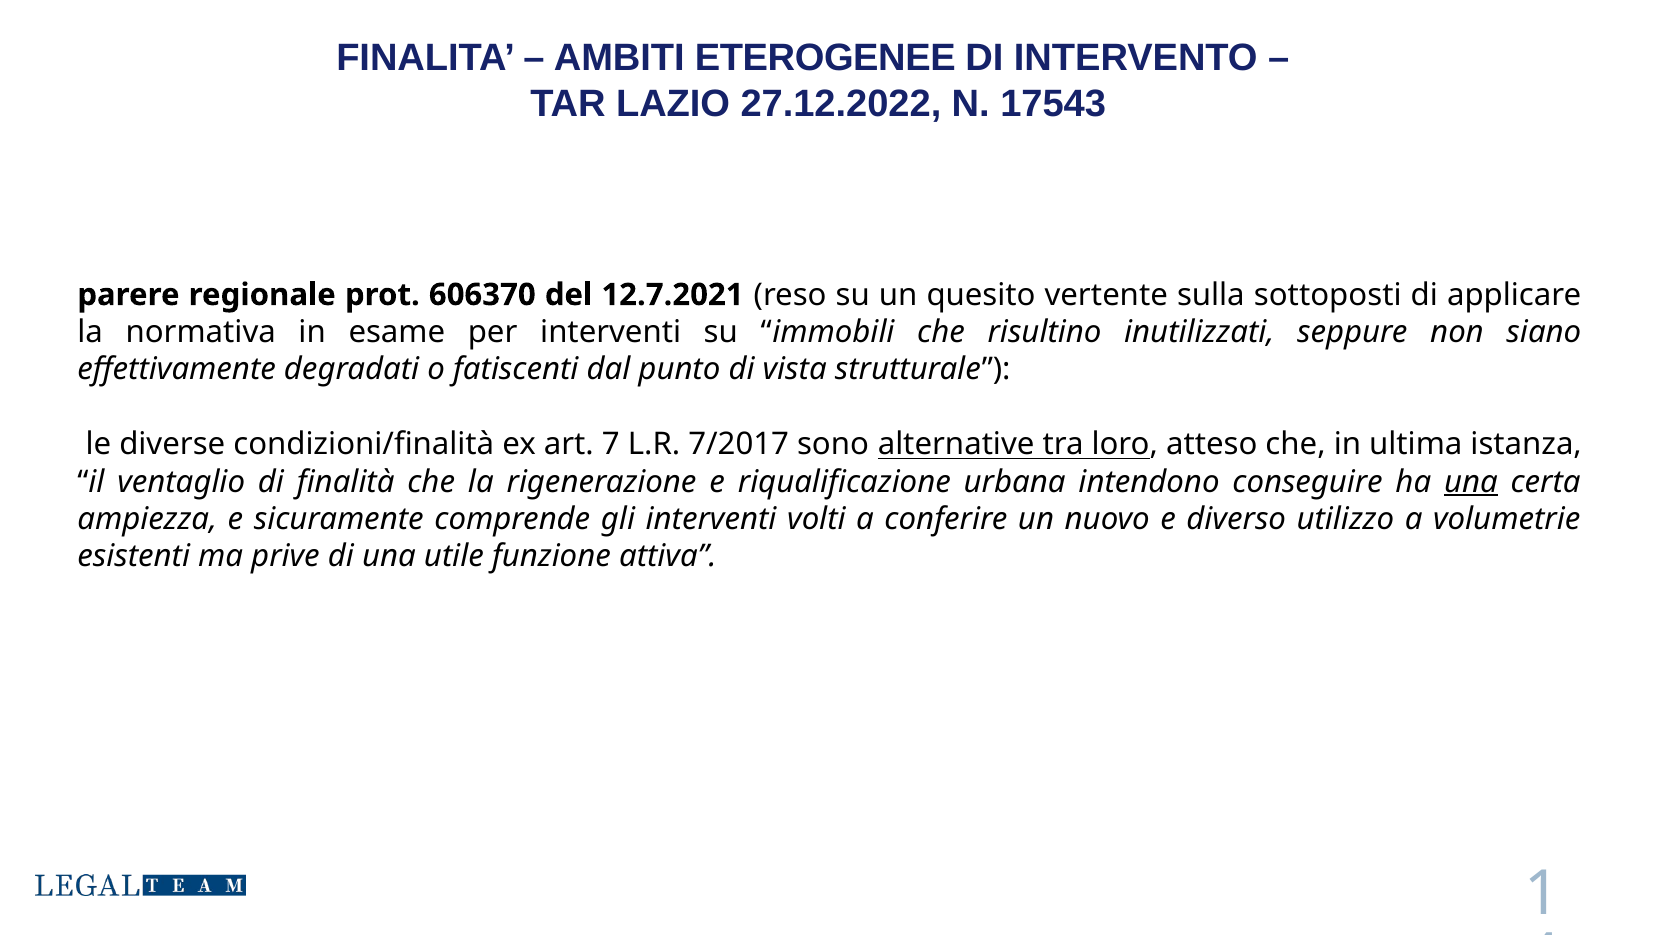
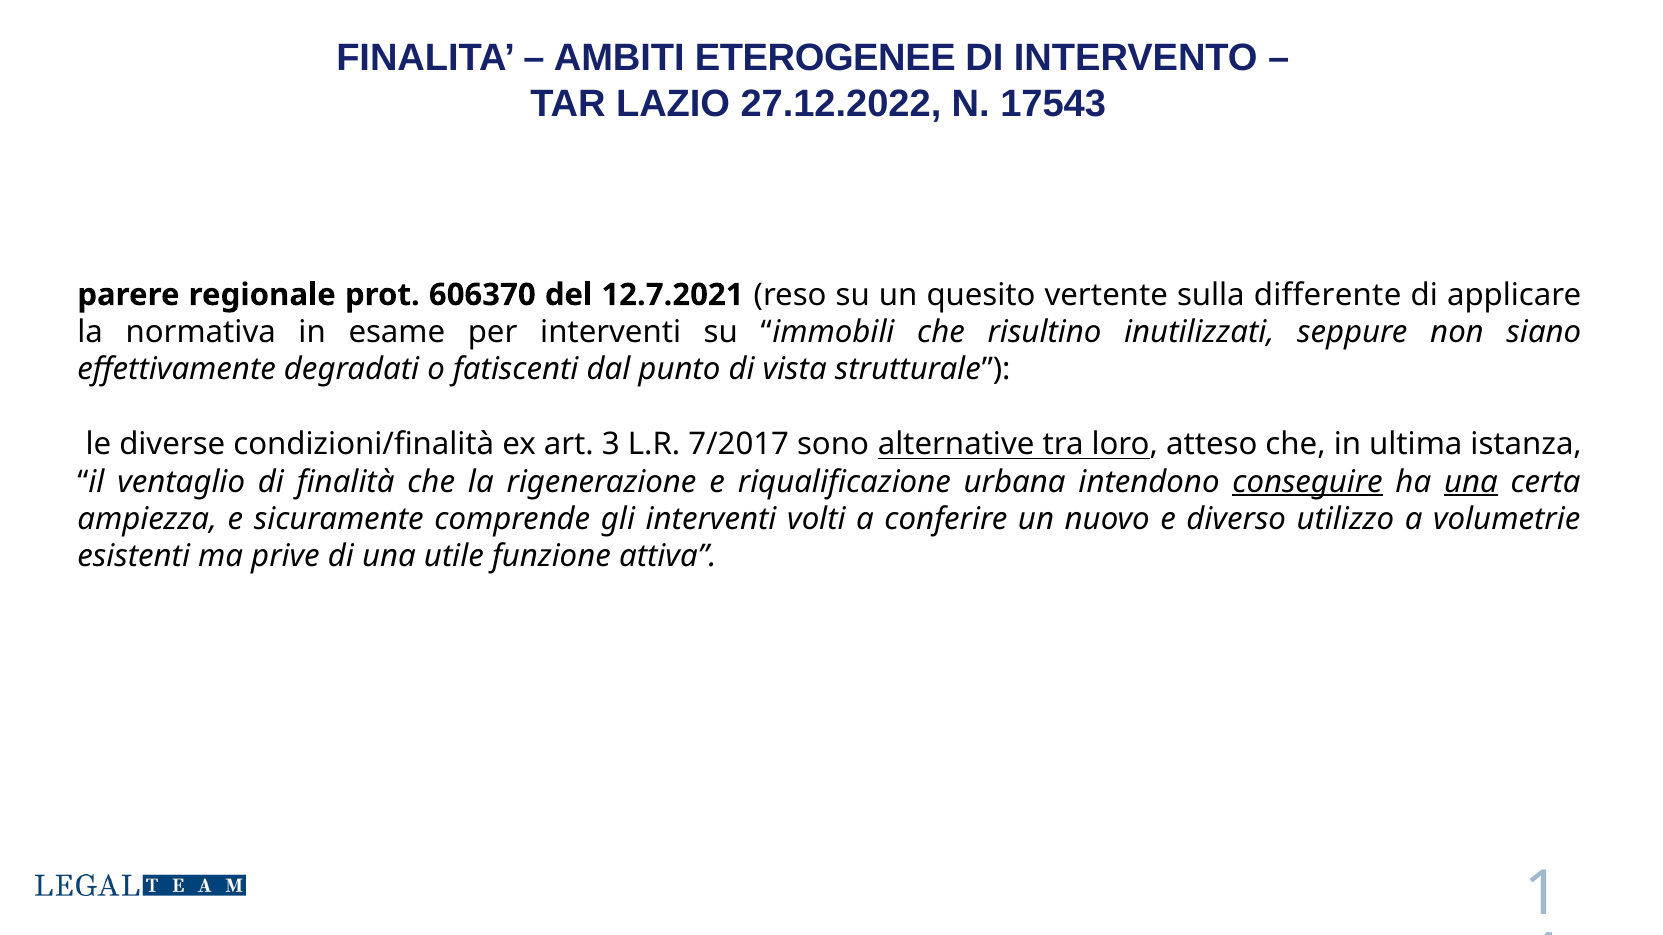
sottoposti: sottoposti -> differente
7: 7 -> 3
conseguire underline: none -> present
